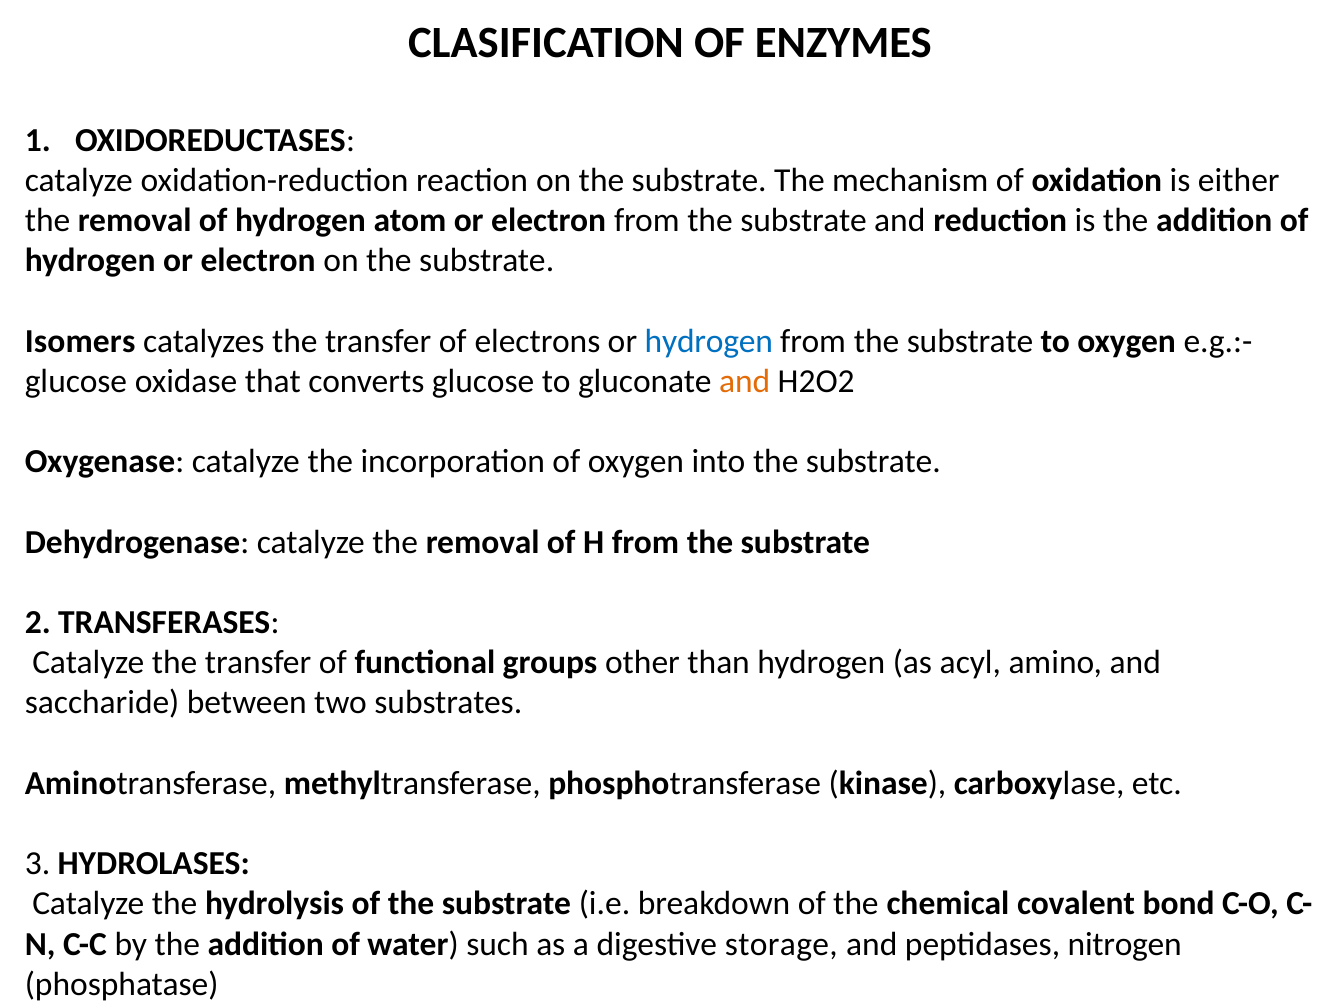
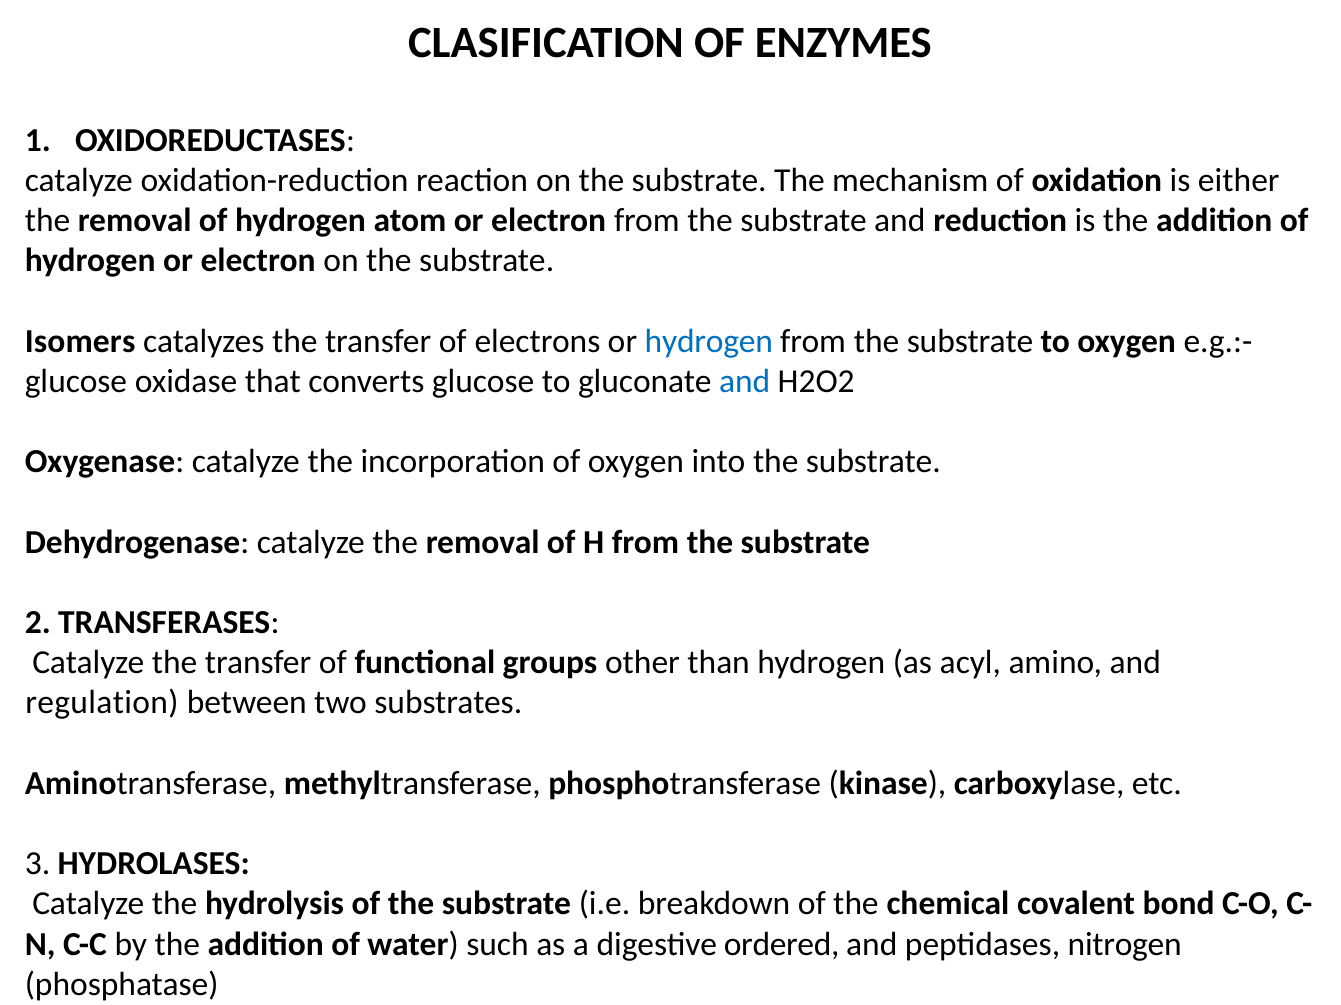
and at (745, 382) colour: orange -> blue
saccharide: saccharide -> regulation
storage: storage -> ordered
